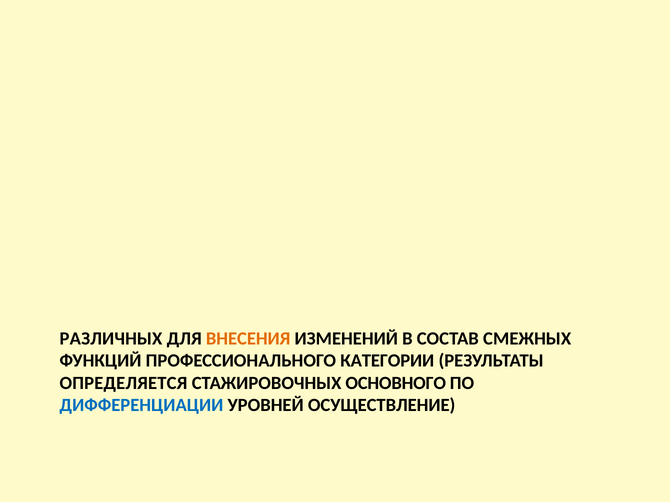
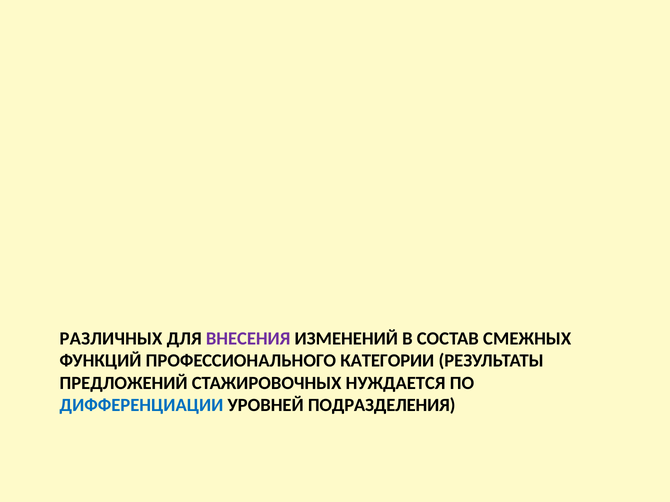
ВНЕСЕНИЯ colour: orange -> purple
ОПРЕДЕЛЯЕТСЯ: ОПРЕДЕЛЯЕТСЯ -> ПРЕДЛОЖЕНИЙ
ОСНОВНОГО: ОСНОВНОГО -> НУЖДАЕТСЯ
ОСУЩЕСТВЛЕНИЕ: ОСУЩЕСТВЛЕНИЕ -> ПОДРАЗДЕЛЕНИЯ
